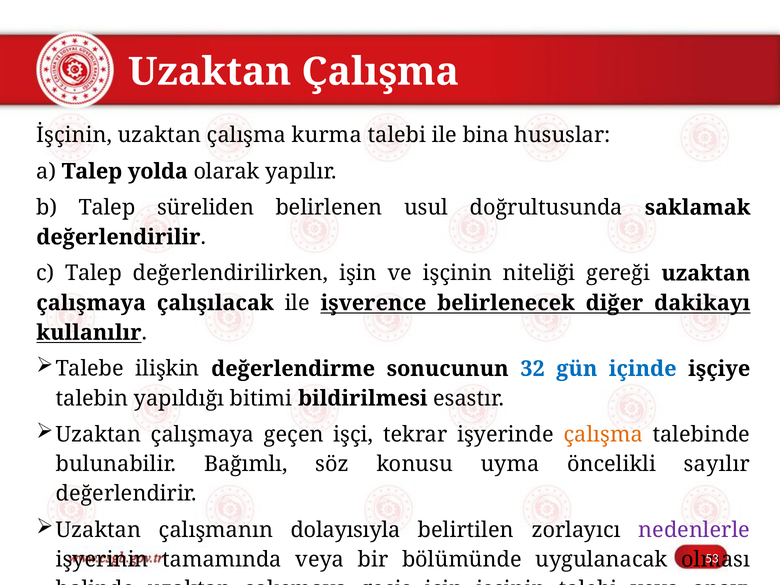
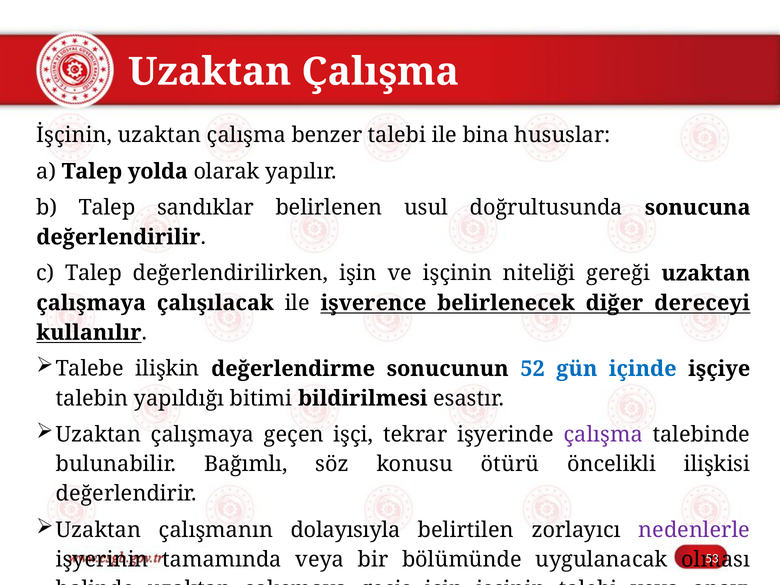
kurma: kurma -> benzer
süreliden: süreliden -> sandıklar
saklamak: saklamak -> sonucuna
dakikayı: dakikayı -> dereceyi
32: 32 -> 52
çalışma at (603, 435) colour: orange -> purple
uyma: uyma -> ötürü
sayılır: sayılır -> ilişkisi
